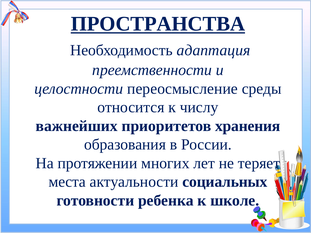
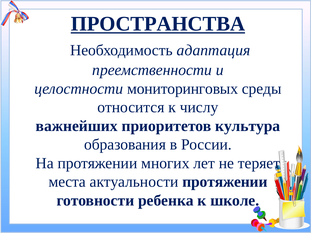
переосмысление: переосмысление -> мониторинговых
хранения: хранения -> культура
актуальности социальных: социальных -> протяжении
